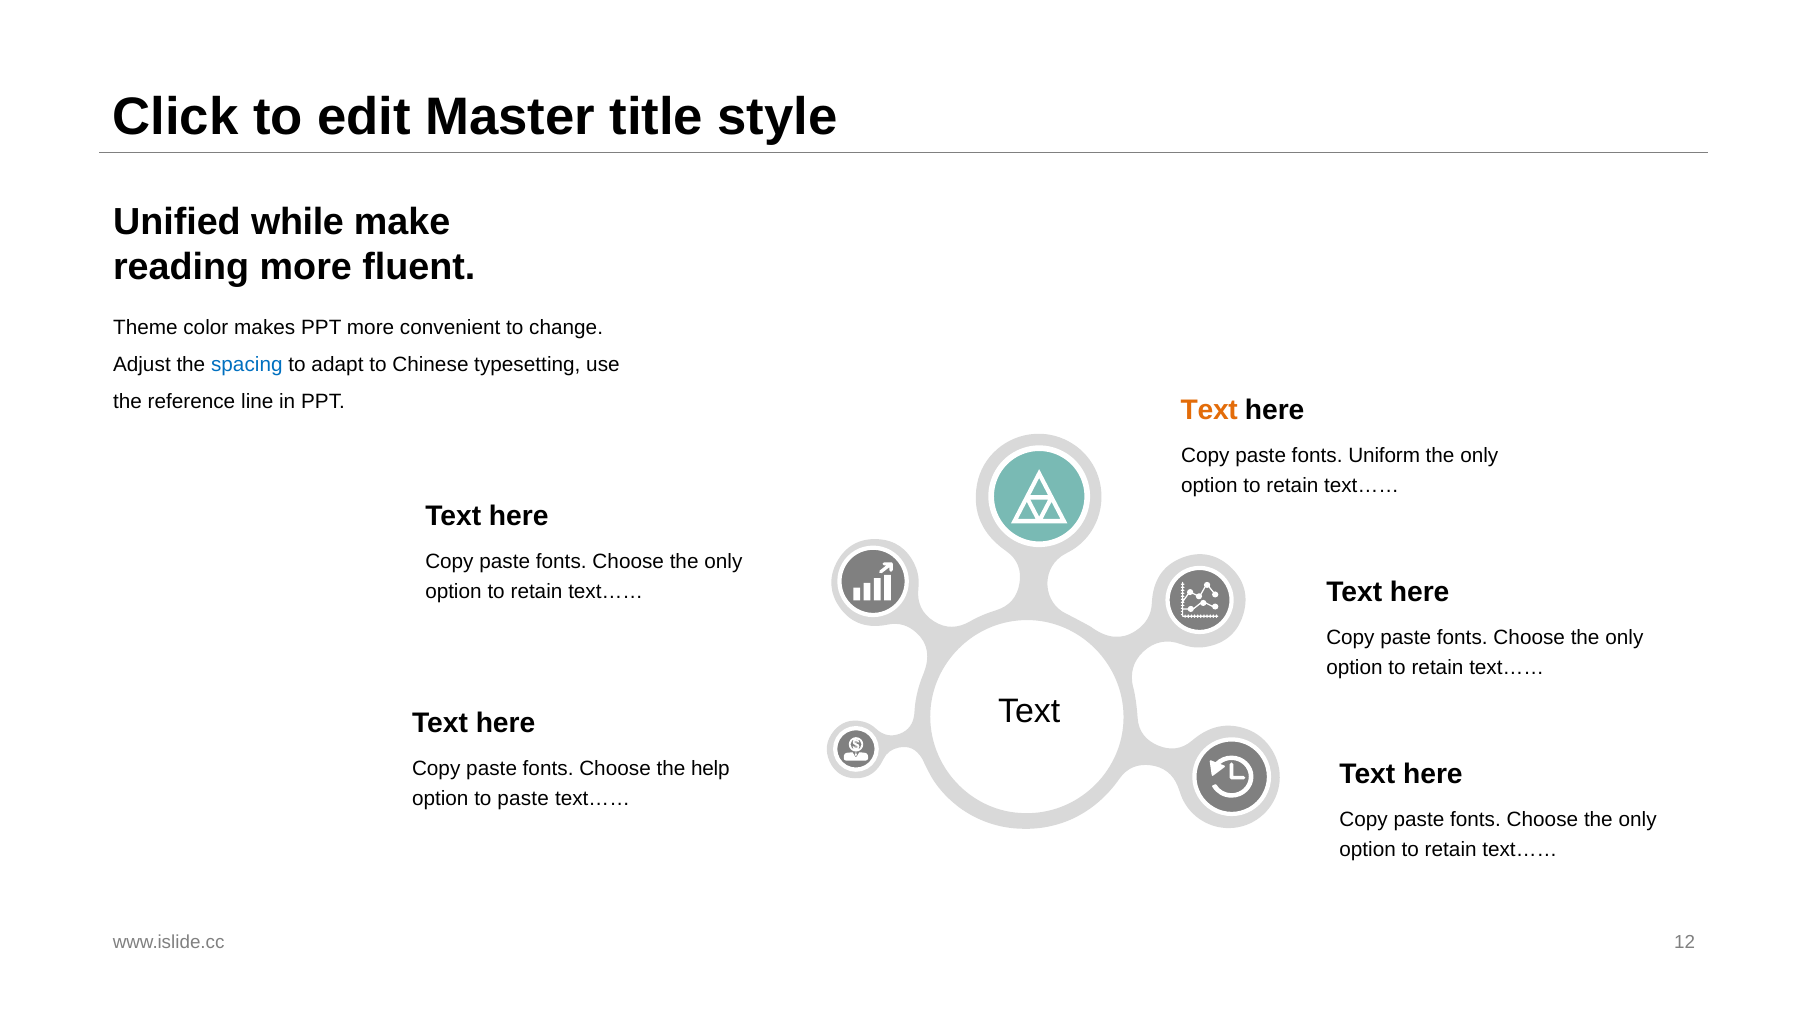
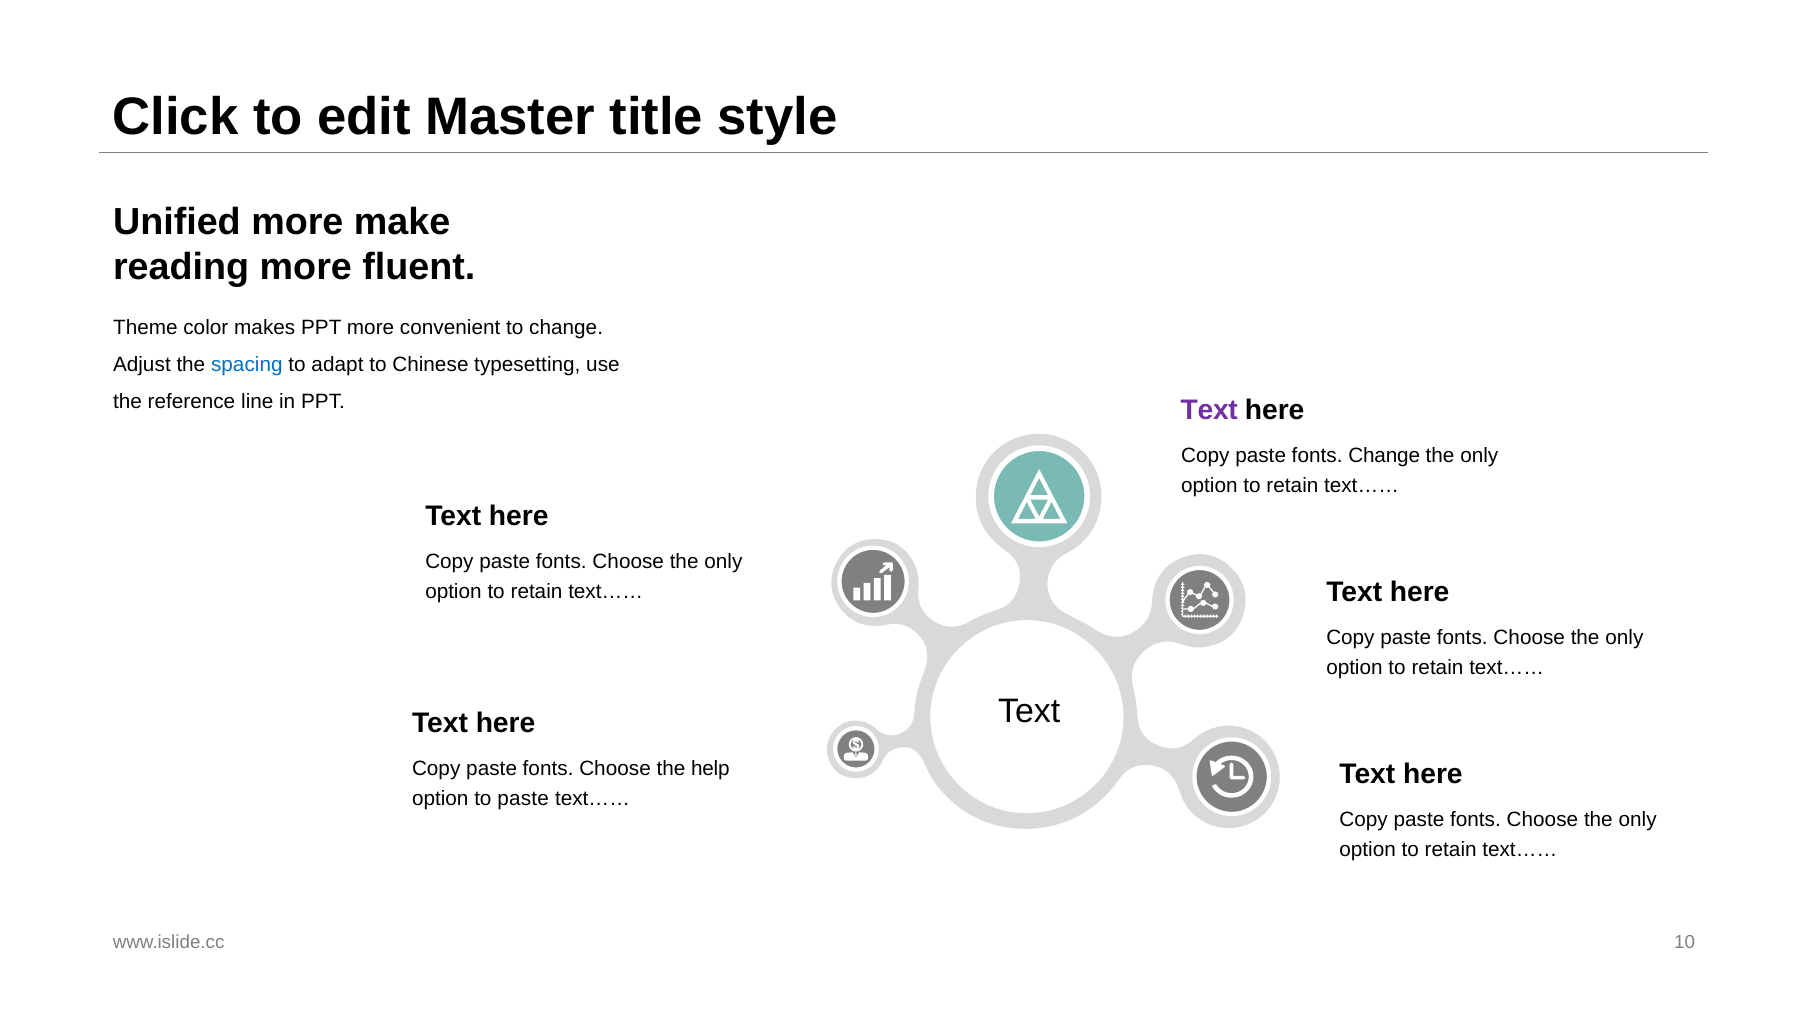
Unified while: while -> more
Text at (1209, 410) colour: orange -> purple
fonts Uniform: Uniform -> Change
12: 12 -> 10
